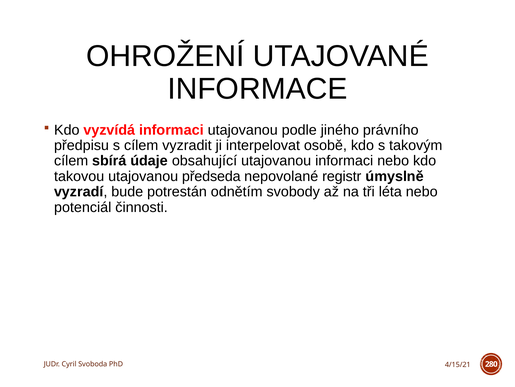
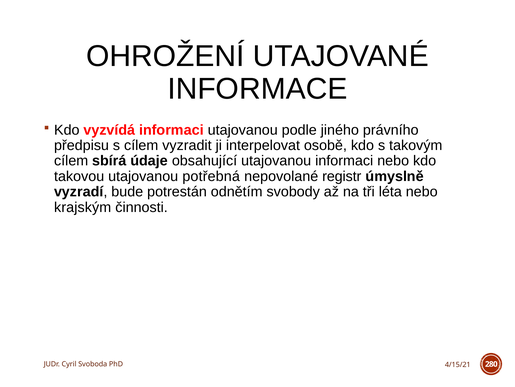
předseda: předseda -> potřebná
potenciál: potenciál -> krajským
